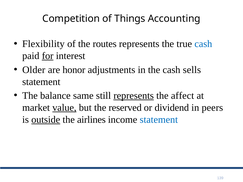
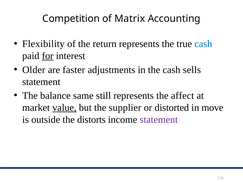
Things: Things -> Matrix
routes: routes -> return
honor: honor -> faster
represents at (134, 96) underline: present -> none
reserved: reserved -> supplier
dividend: dividend -> distorted
peers: peers -> move
outside underline: present -> none
airlines: airlines -> distorts
statement at (159, 120) colour: blue -> purple
